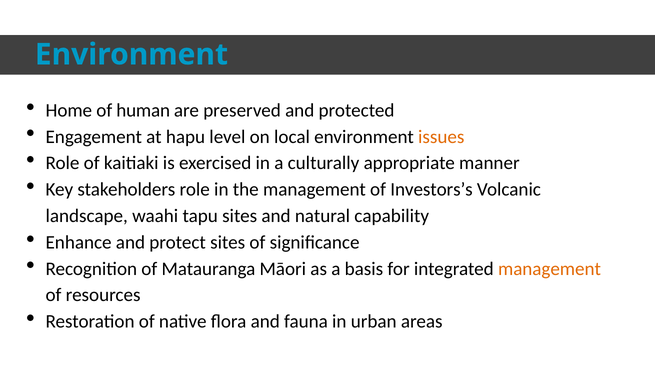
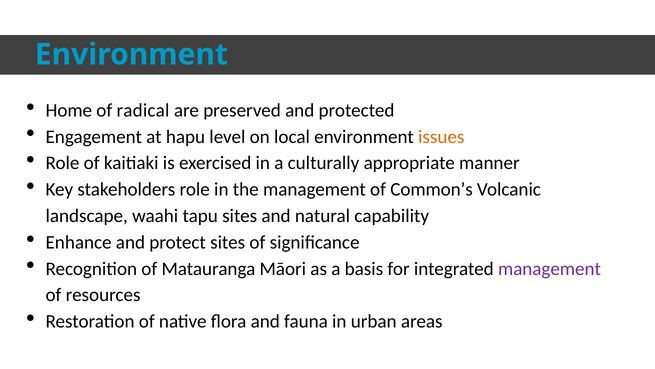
human: human -> radical
Investors’s: Investors’s -> Common’s
management at (549, 268) colour: orange -> purple
